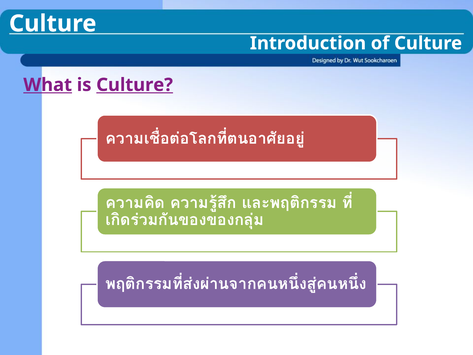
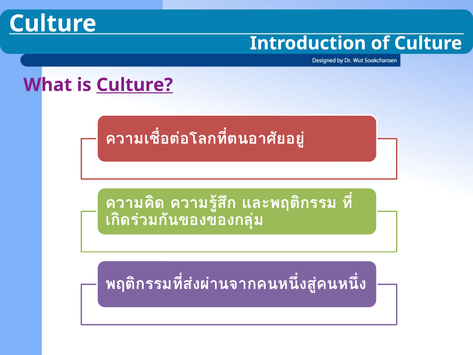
What underline: present -> none
